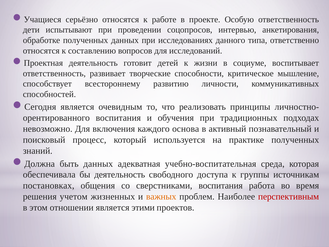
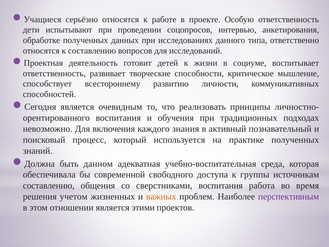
основа: основа -> знания
быть данных: данных -> данном
бы деятельность: деятельность -> современной
постановках at (49, 186): постановках -> составлению
перспективным colour: red -> purple
